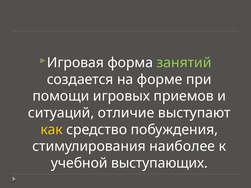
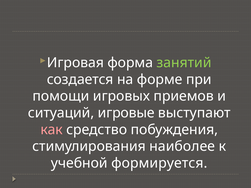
отличие: отличие -> игровые
как colour: yellow -> pink
выступающих: выступающих -> формируется
